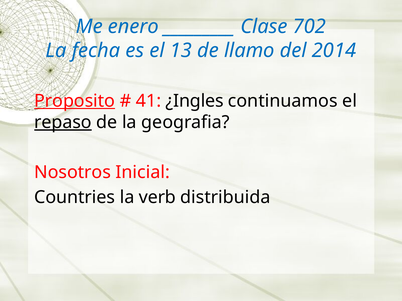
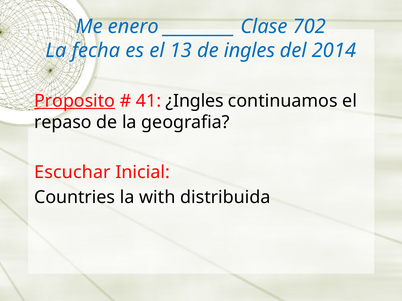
llamo: llamo -> ingles
repaso underline: present -> none
Nosotros: Nosotros -> Escuchar
verb: verb -> with
